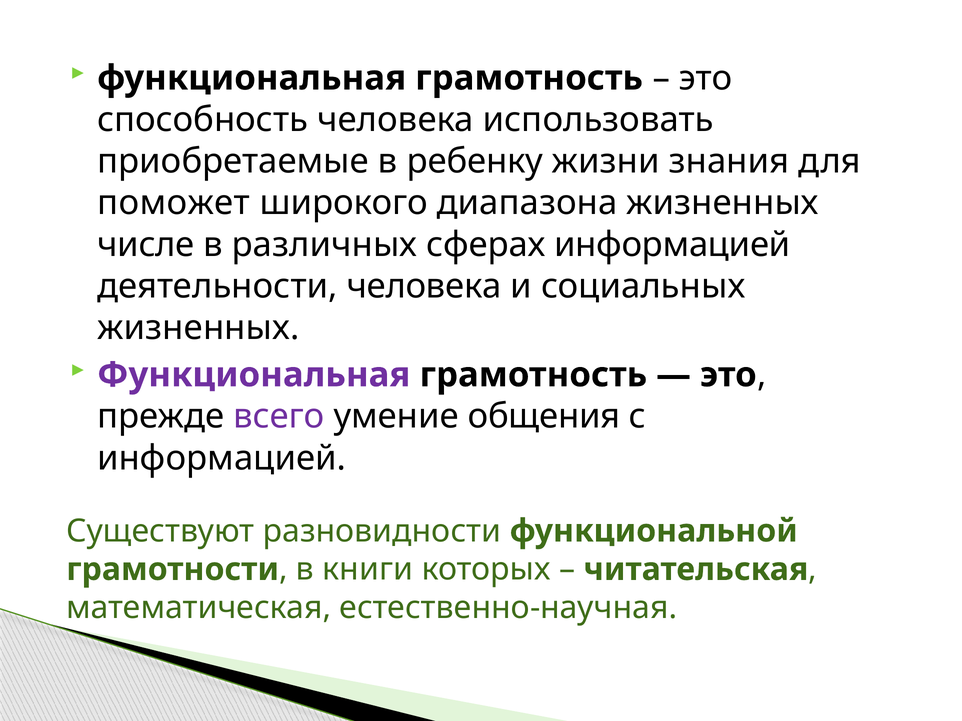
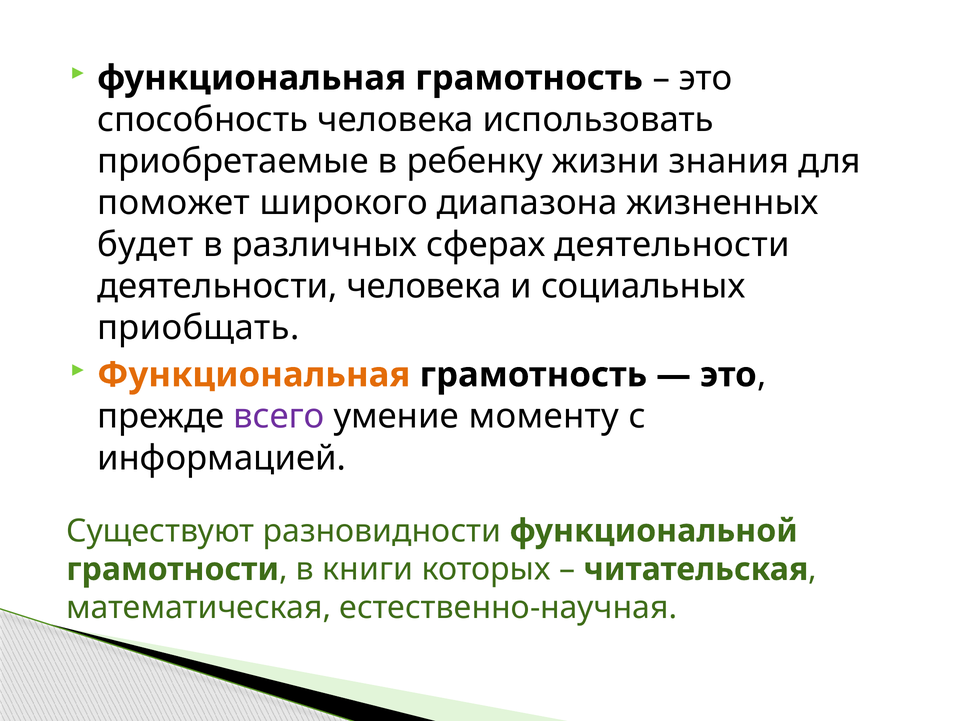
числе: числе -> будет
сферах информацией: информацией -> деятельности
жизненных at (198, 328): жизненных -> приобщать
Функциональная at (254, 375) colour: purple -> orange
общения: общения -> моменту
